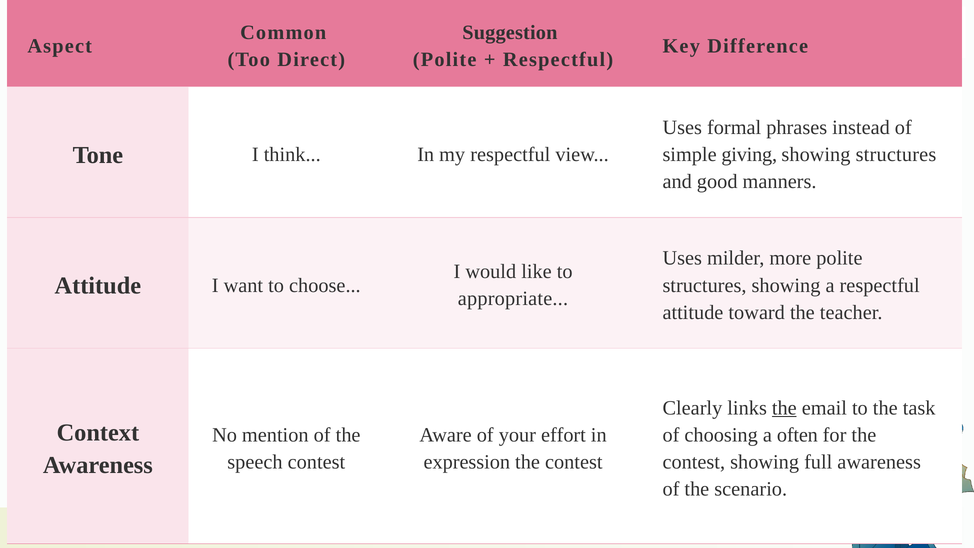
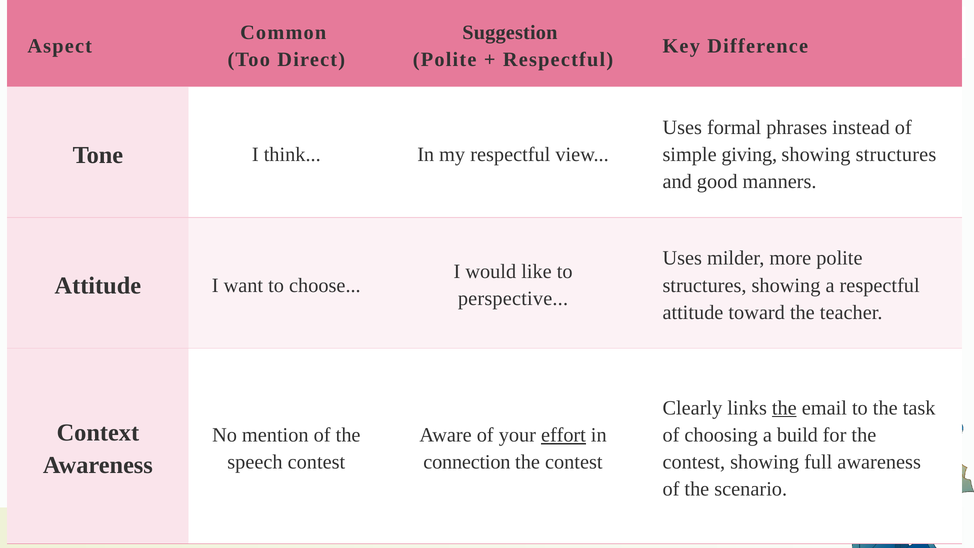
appropriate: appropriate -> perspective
effort underline: none -> present
often: often -> build
expression: expression -> connection
